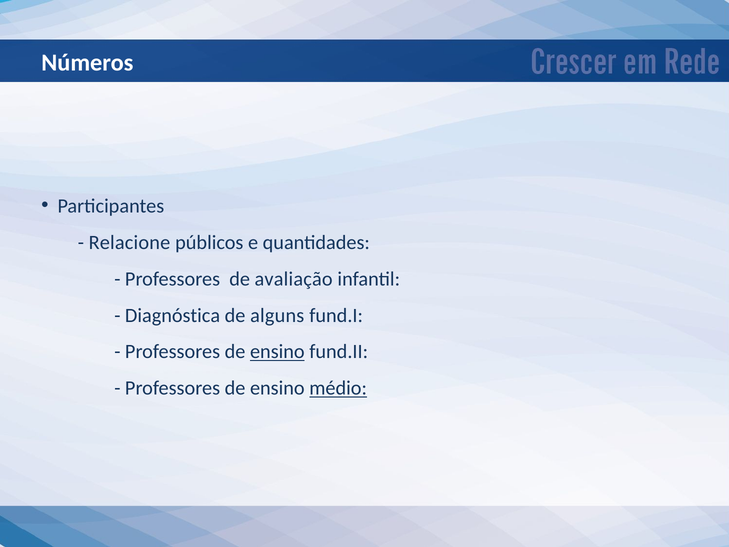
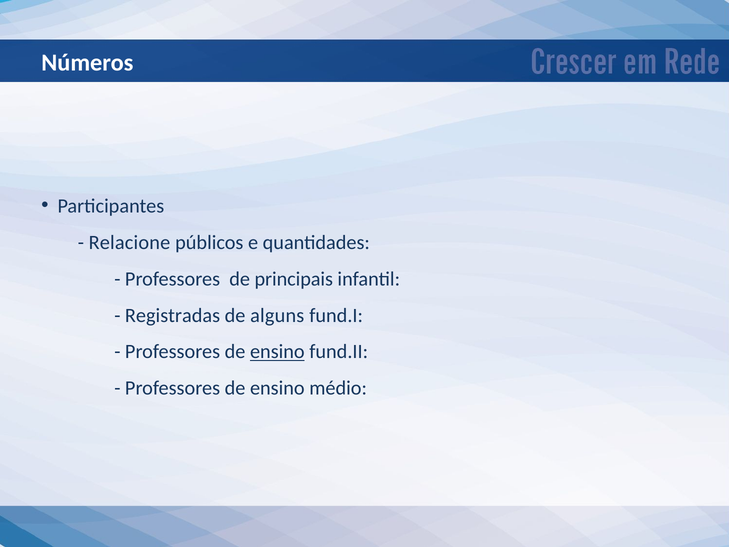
avaliação: avaliação -> principais
Diagnóstica: Diagnóstica -> Registradas
médio underline: present -> none
